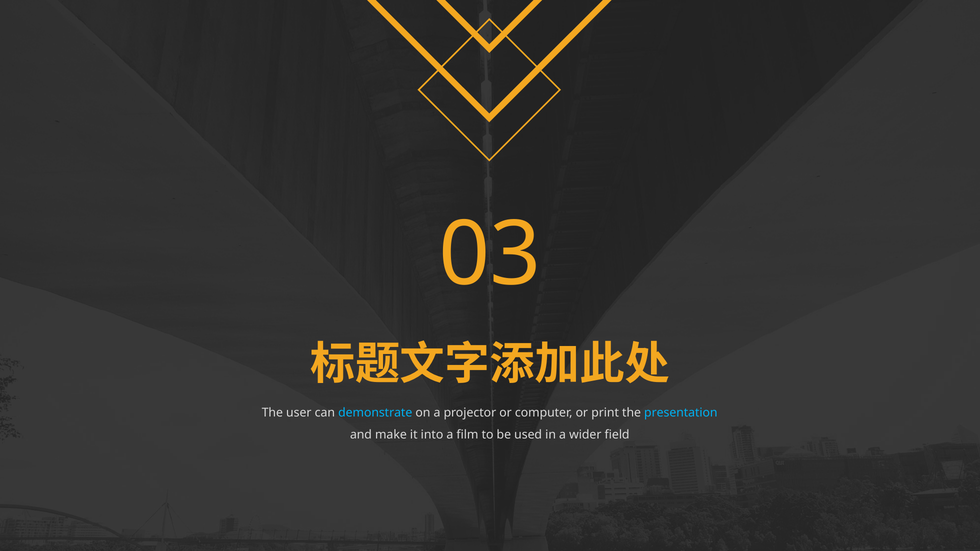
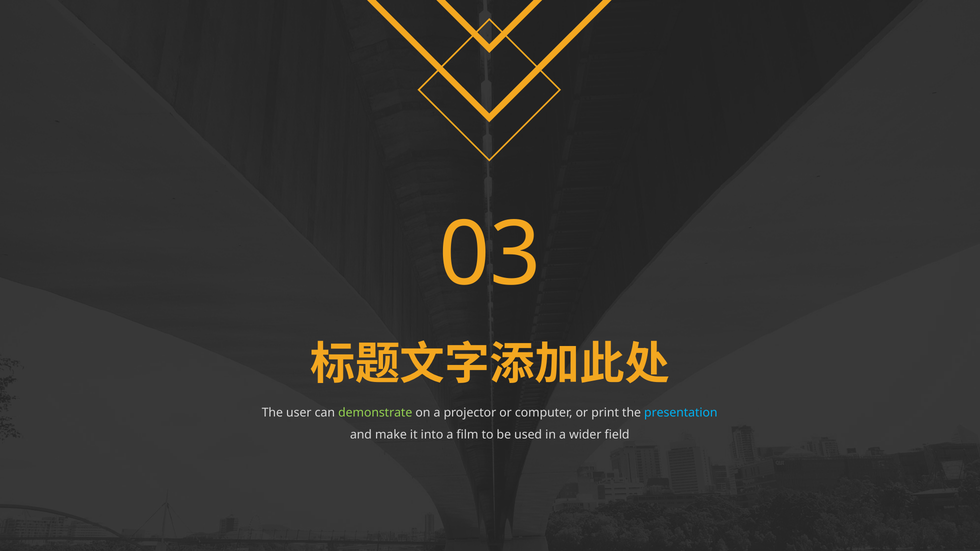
demonstrate colour: light blue -> light green
